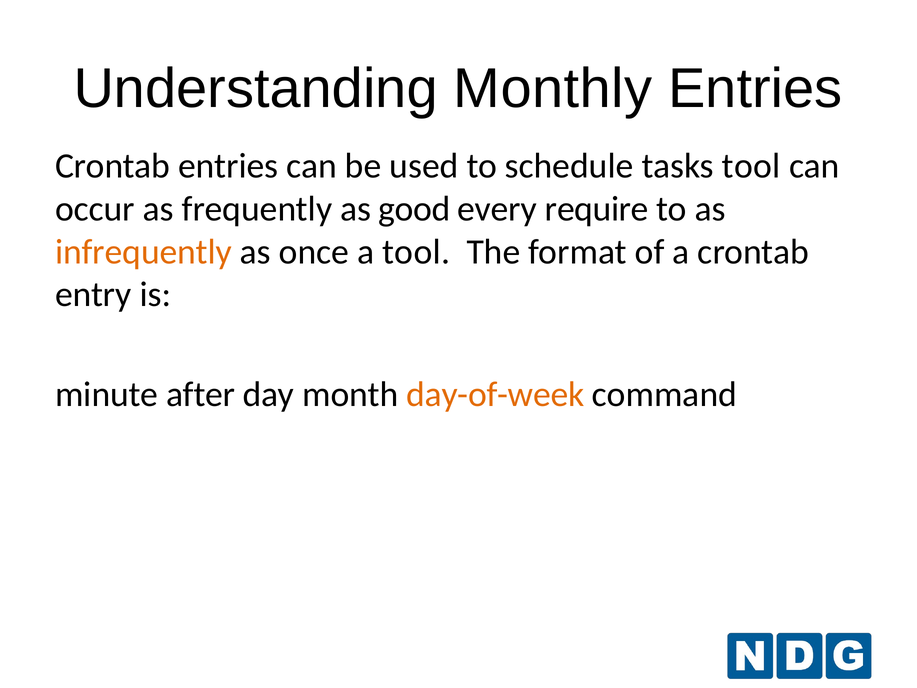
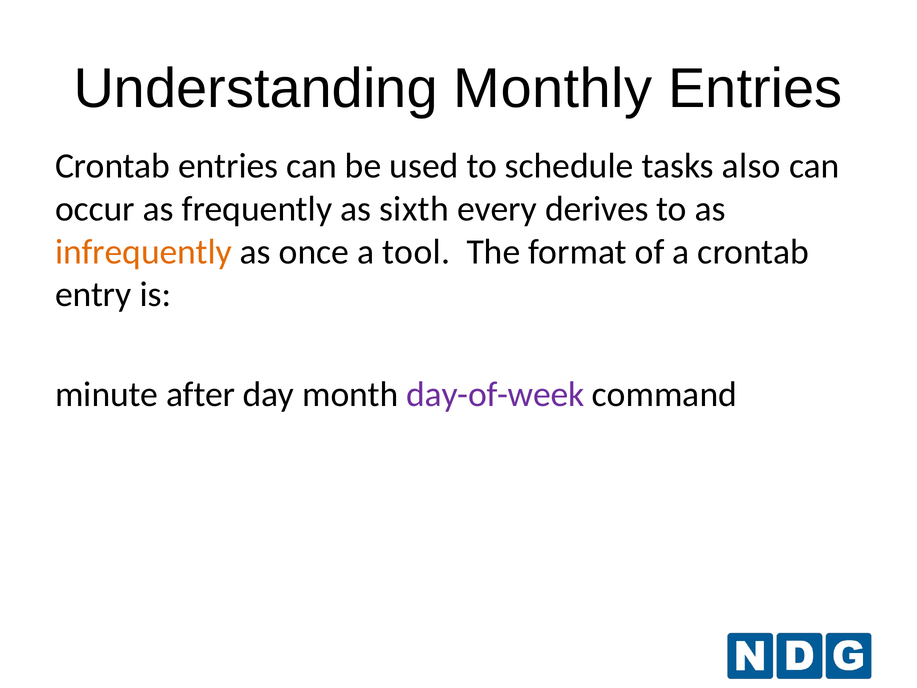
tasks tool: tool -> also
good: good -> sixth
require: require -> derives
day-of-week colour: orange -> purple
